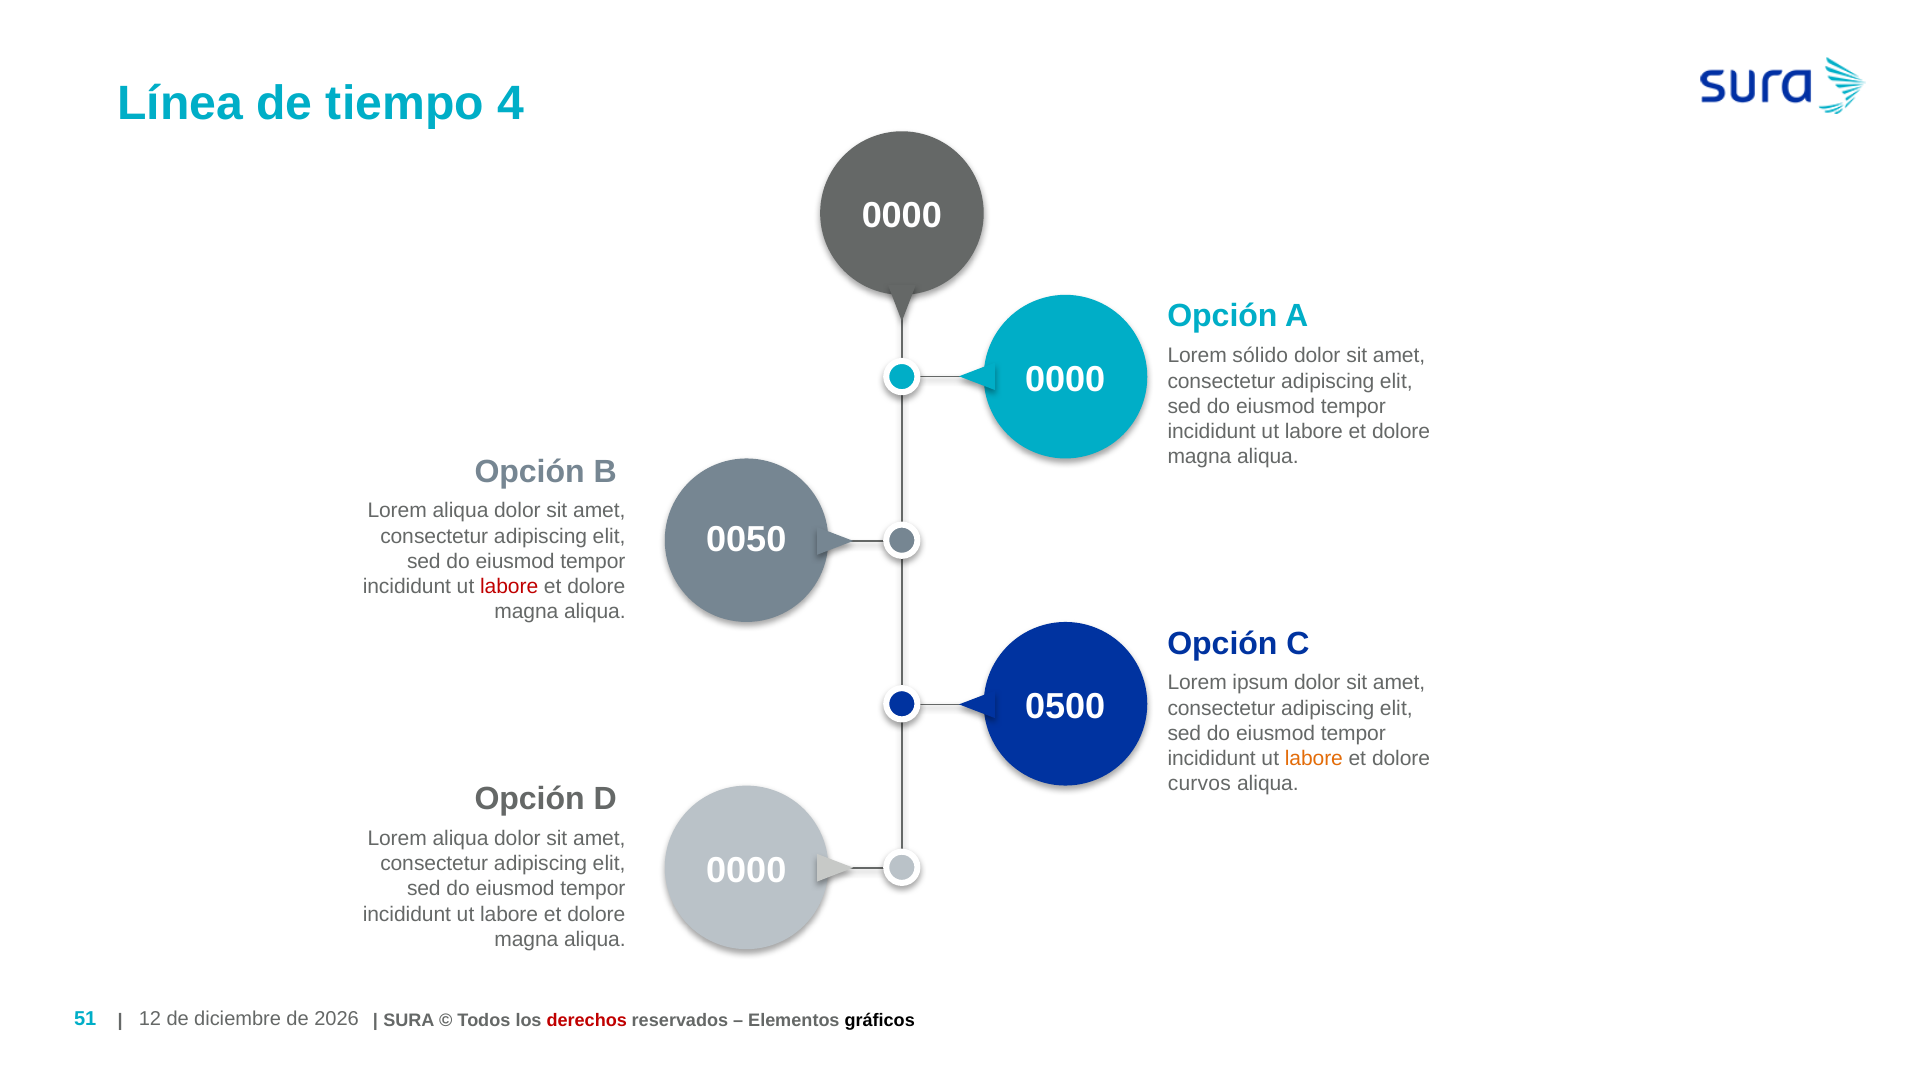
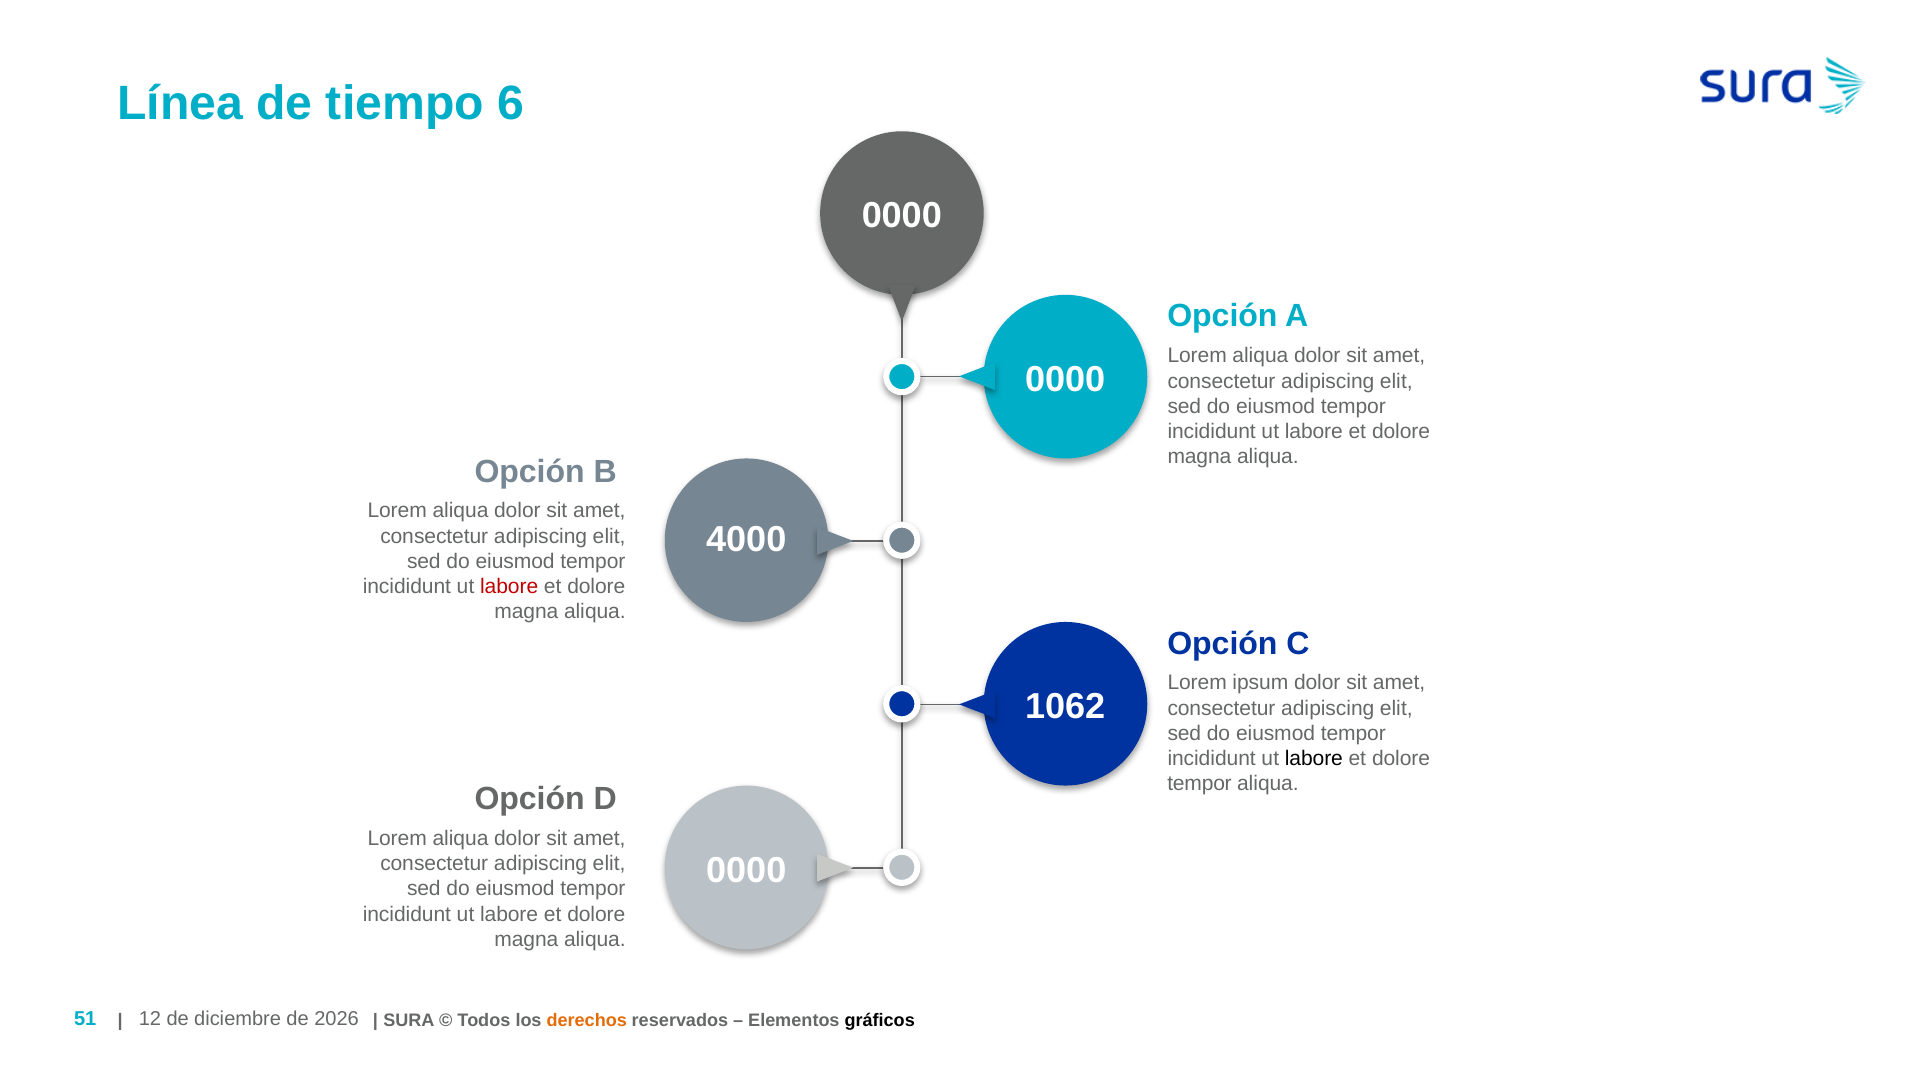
4: 4 -> 6
sólido at (1260, 356): sólido -> aliqua
0050: 0050 -> 4000
0500: 0500 -> 1062
labore at (1314, 759) colour: orange -> black
curvos at (1199, 784): curvos -> tempor
derechos colour: red -> orange
